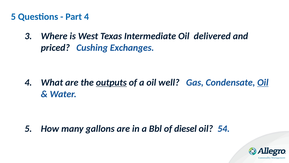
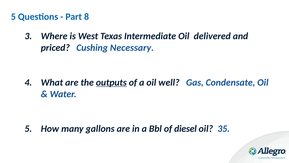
Part 4: 4 -> 8
Exchanges: Exchanges -> Necessary
Oil at (263, 82) underline: present -> none
54: 54 -> 35
